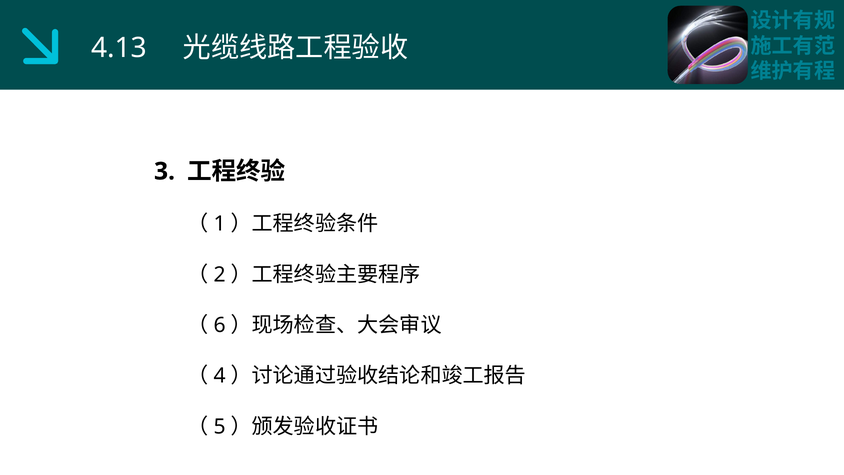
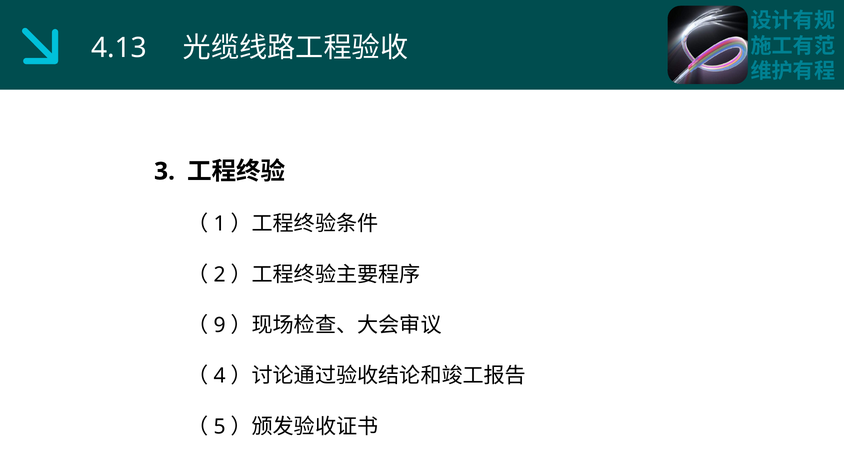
6: 6 -> 9
